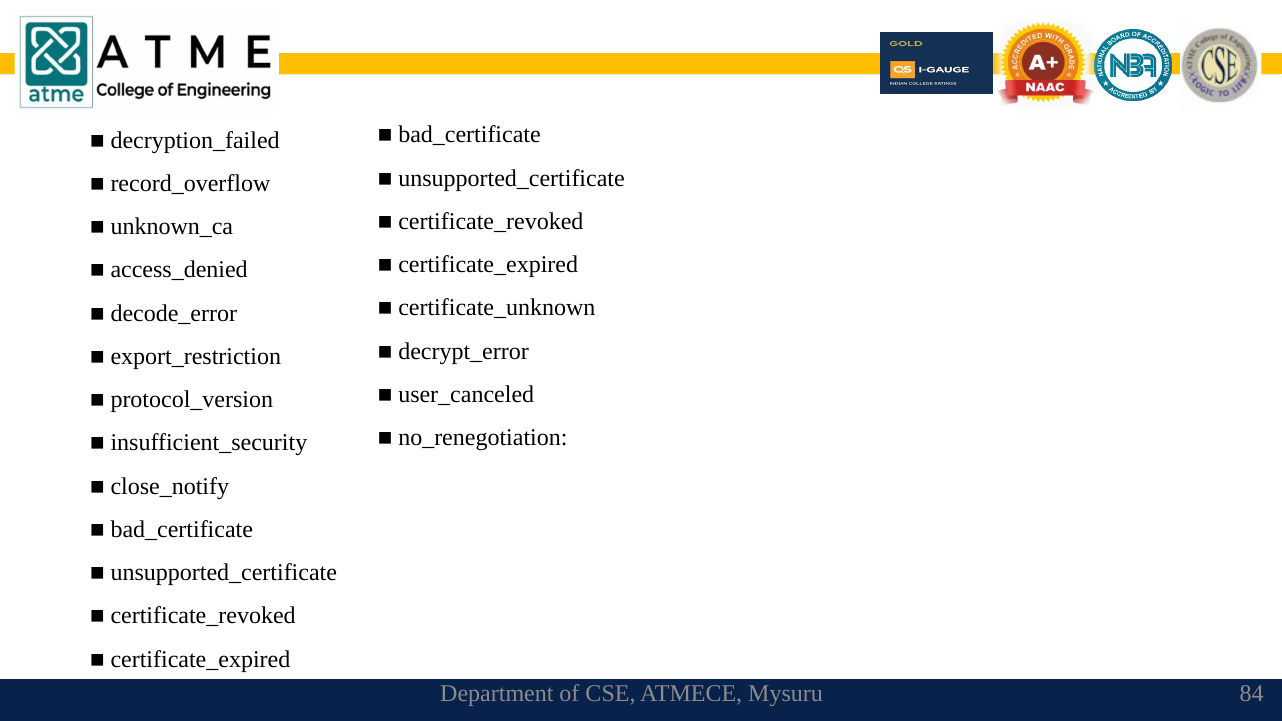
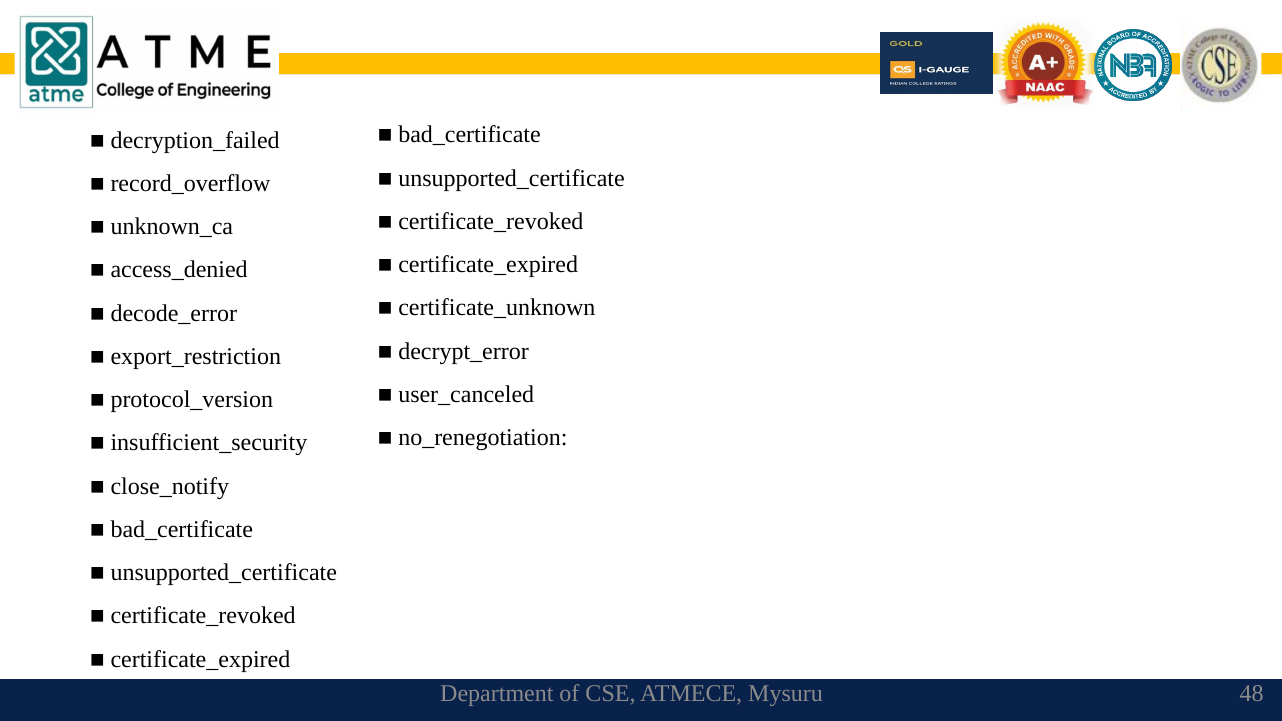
84: 84 -> 48
